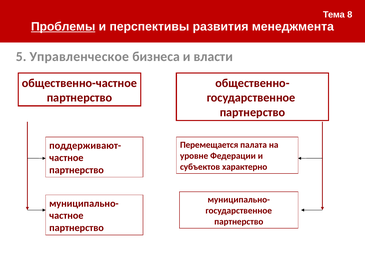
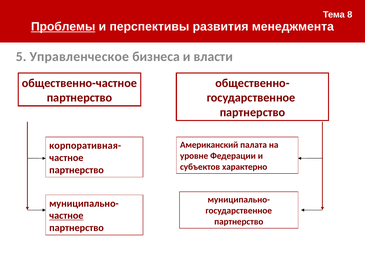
Перемещается: Перемещается -> Американский
поддерживают-: поддерживают- -> корпоративная-
частное at (66, 215) underline: none -> present
